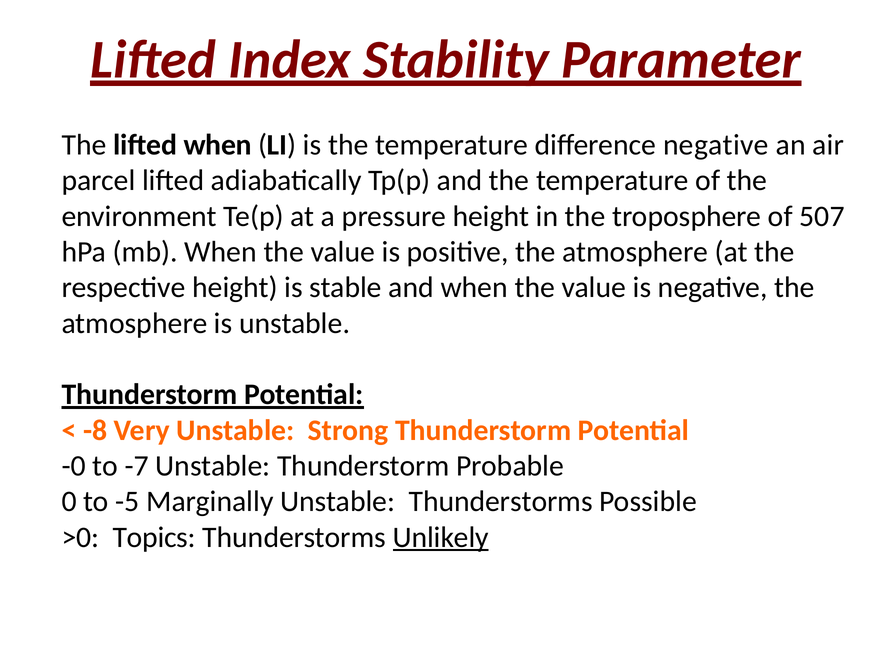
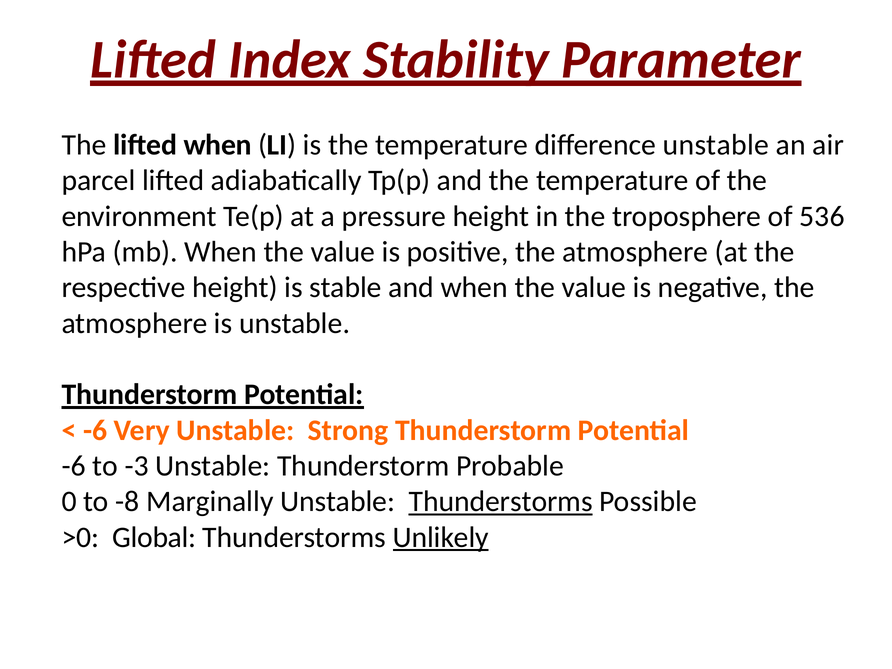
difference negative: negative -> unstable
507: 507 -> 536
-8 at (95, 430): -8 -> -6
-0 at (74, 466): -0 -> -6
-7: -7 -> -3
-5: -5 -> -8
Thunderstorms at (501, 502) underline: none -> present
Topics: Topics -> Global
